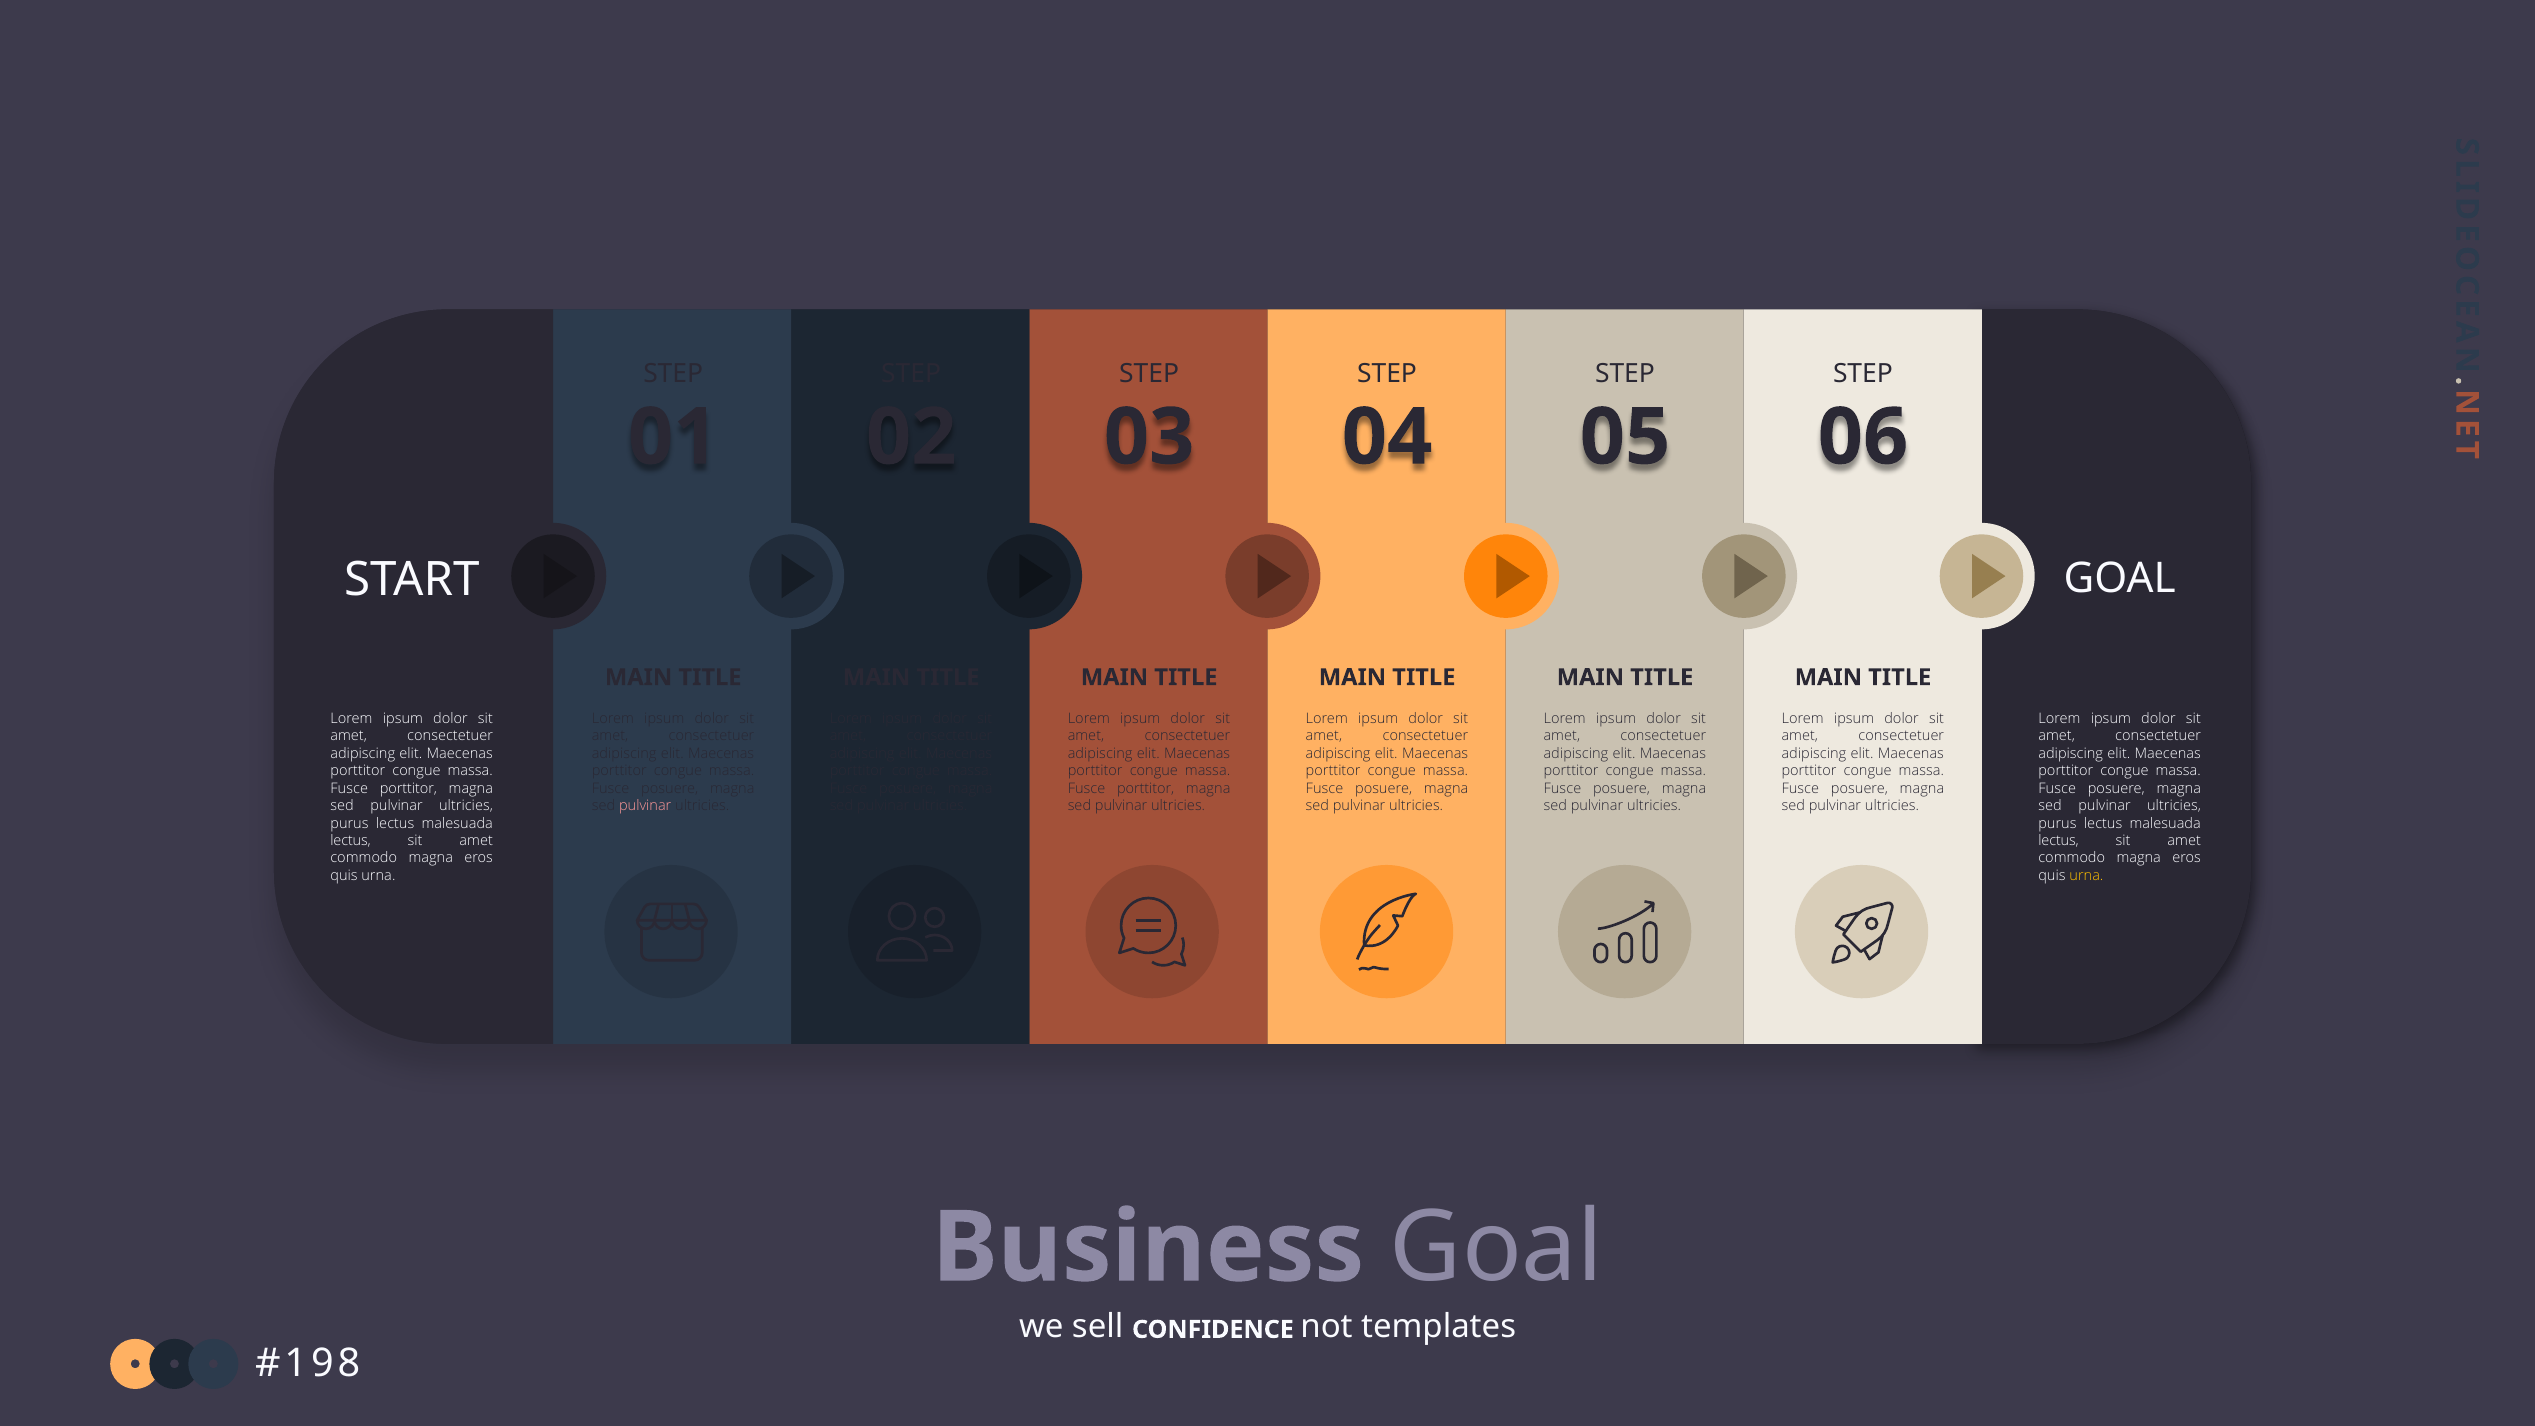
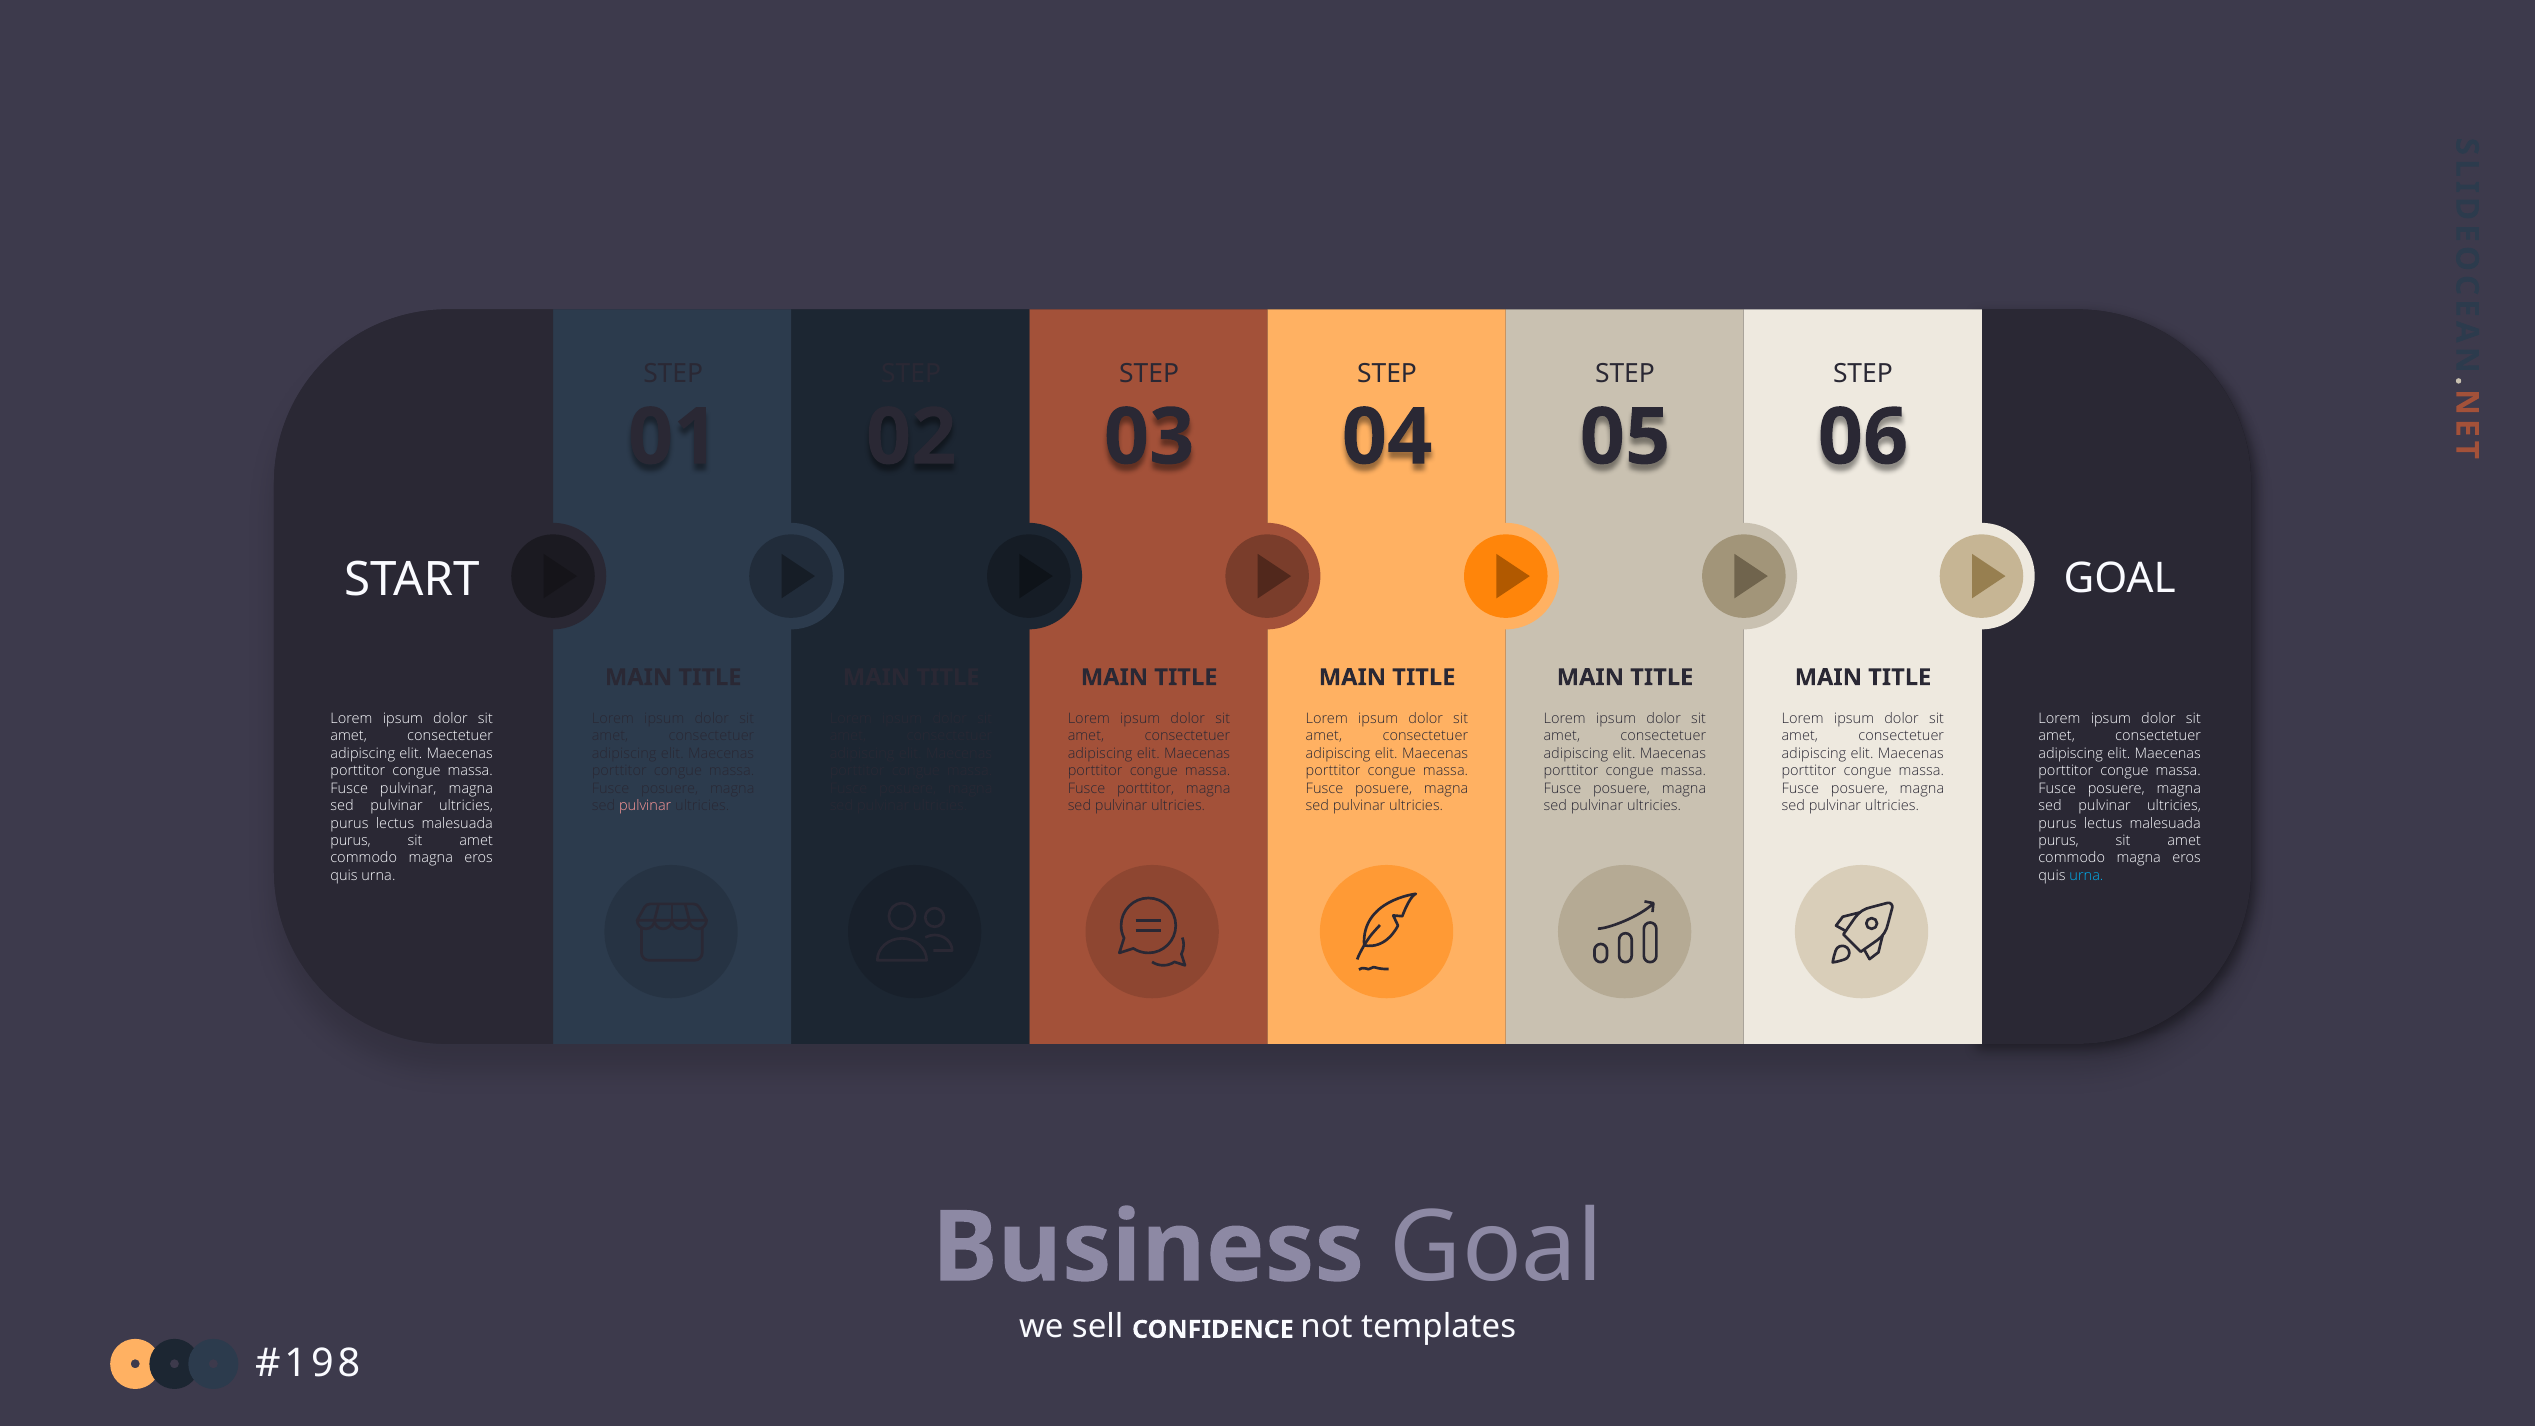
porttitor at (408, 788): porttitor -> pulvinar
lectus at (351, 841): lectus -> purus
lectus at (2059, 841): lectus -> purus
urna at (2086, 876) colour: yellow -> light blue
